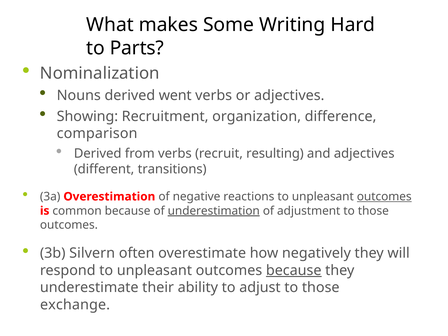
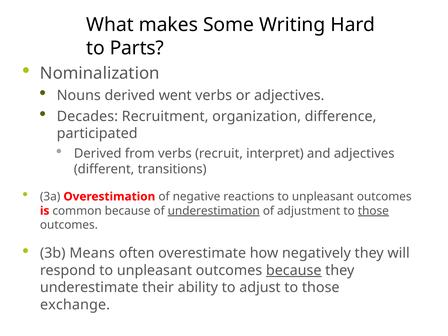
Showing: Showing -> Decades
comparison: comparison -> participated
resulting: resulting -> interpret
outcomes at (384, 197) underline: present -> none
those at (373, 211) underline: none -> present
Silvern: Silvern -> Means
